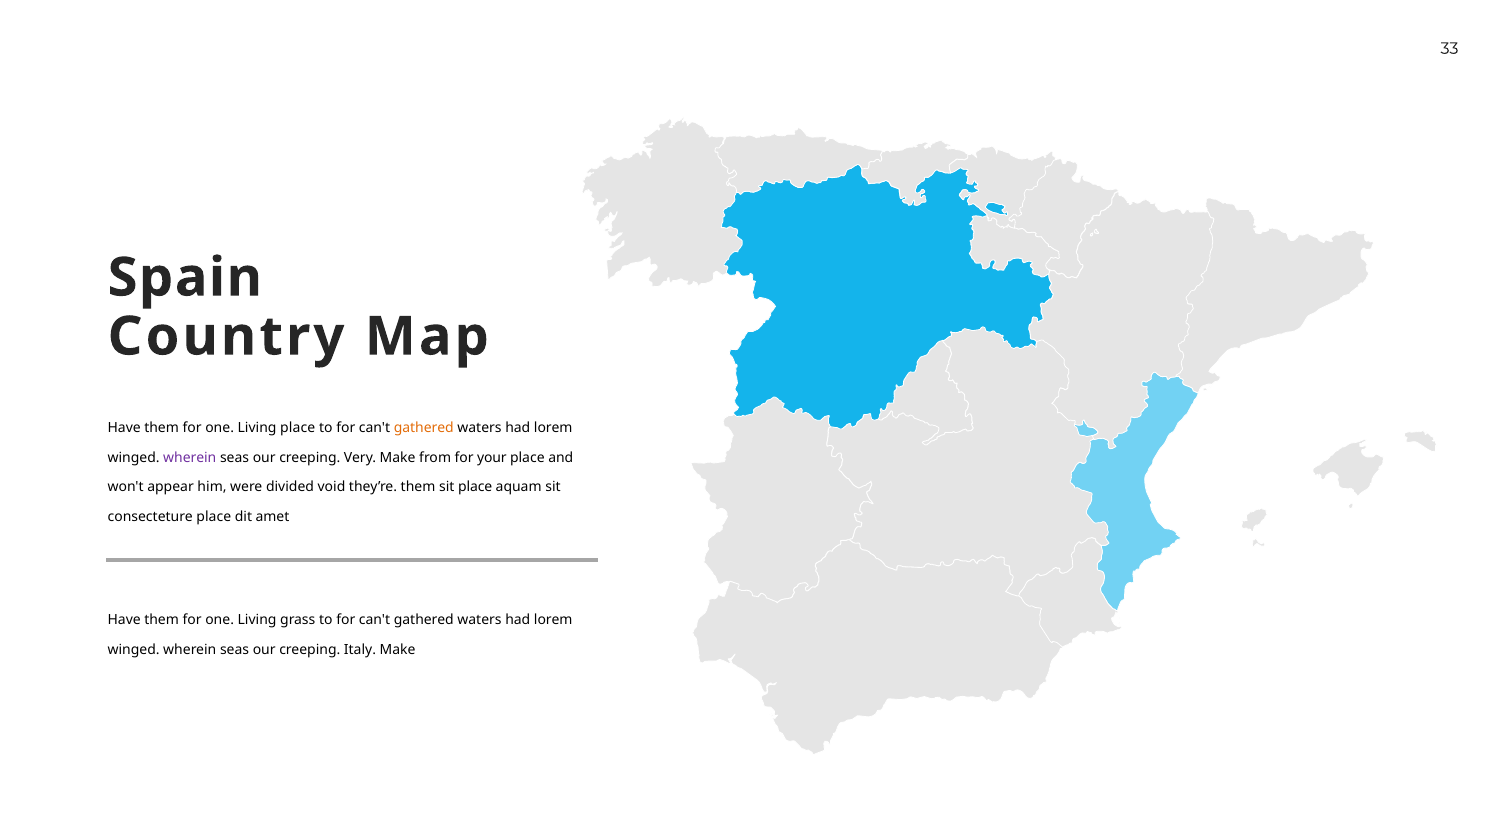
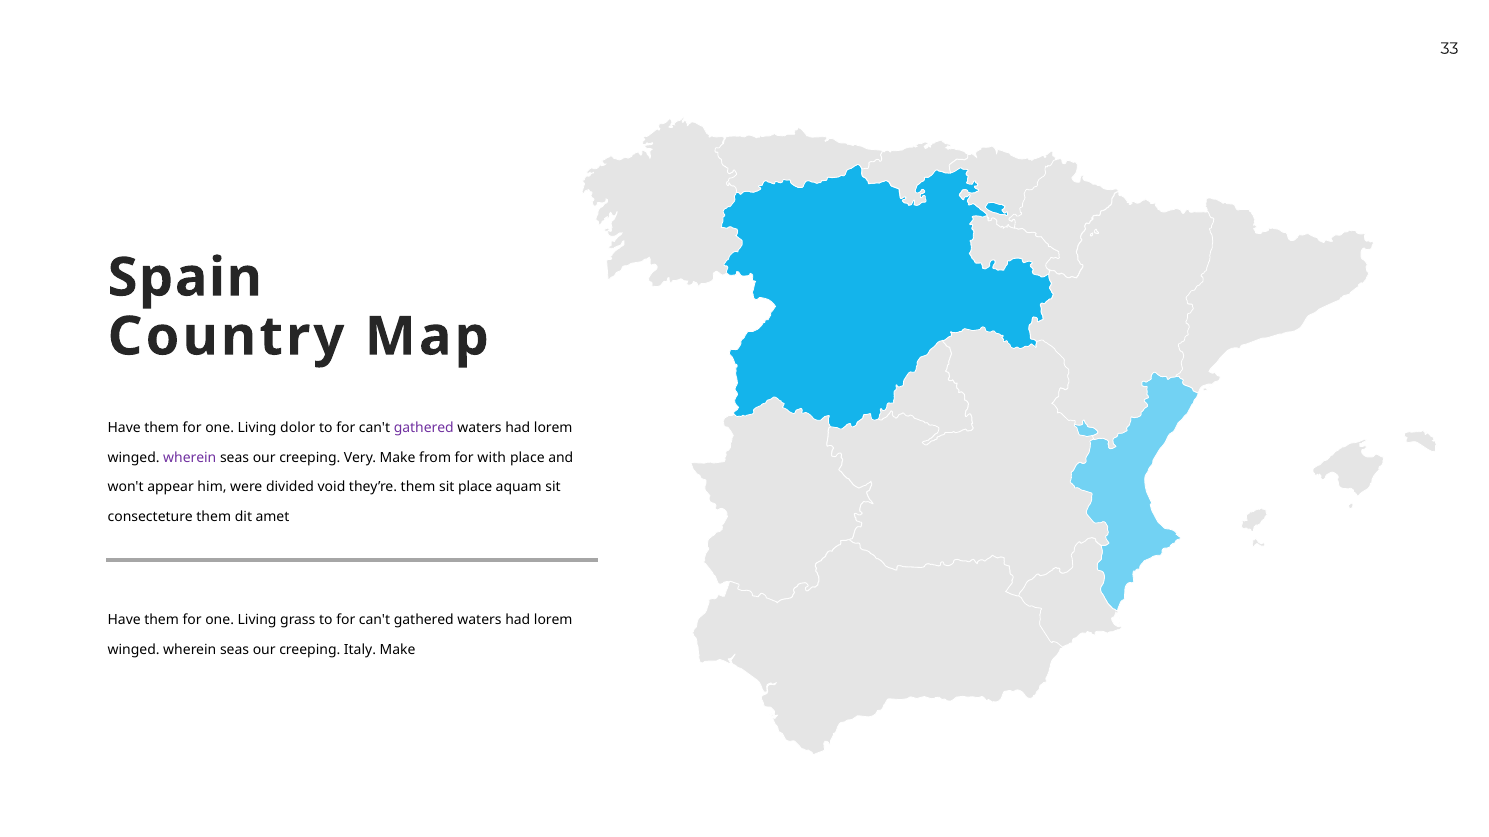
Living place: place -> dolor
gathered at (424, 429) colour: orange -> purple
your: your -> with
consecteture place: place -> them
